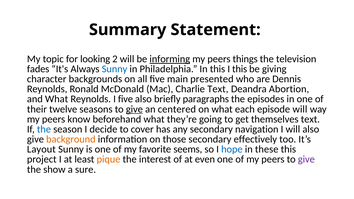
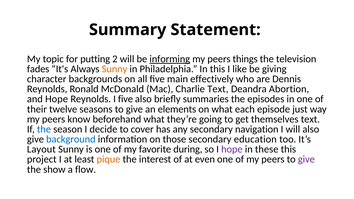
looking: looking -> putting
Sunny at (115, 69) colour: blue -> orange
I this: this -> like
presented: presented -> effectively
and What: What -> Hope
paragraphs: paragraphs -> summaries
give at (134, 109) underline: present -> none
centered: centered -> elements
episode will: will -> just
background colour: orange -> blue
effectively: effectively -> education
seems: seems -> during
hope at (232, 149) colour: blue -> purple
sure: sure -> flow
